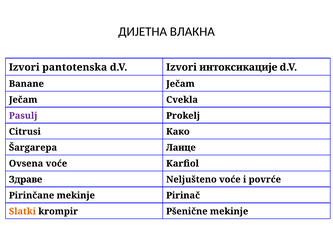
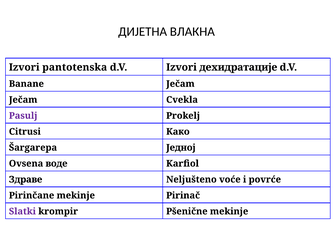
интоксикације: интоксикације -> дехидратације
Ланце: Ланце -> Једној
Ovsena voće: voće -> воде
Slatki colour: orange -> purple
